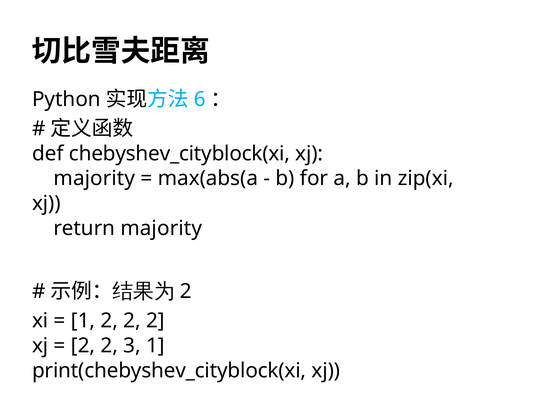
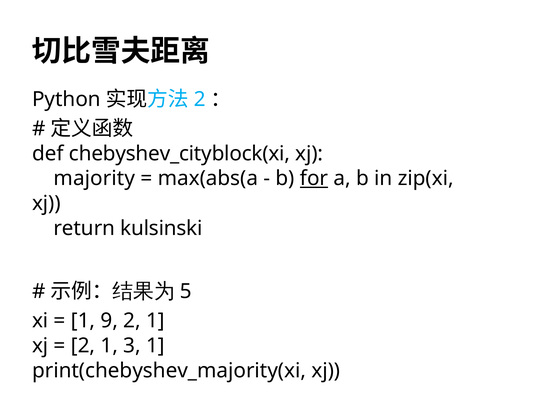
6 at (200, 99): 6 -> 2
for underline: none -> present
return majority: majority -> kulsinski
2 at (186, 292): 2 -> 5
1 2: 2 -> 9
2 at (155, 321): 2 -> 1
2 at (109, 346): 2 -> 1
print(chebyshev_cityblock(xi: print(chebyshev_cityblock(xi -> print(chebyshev_majority(xi
